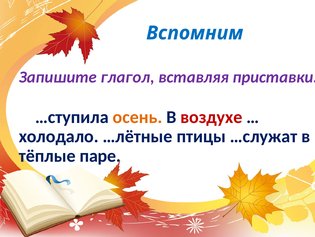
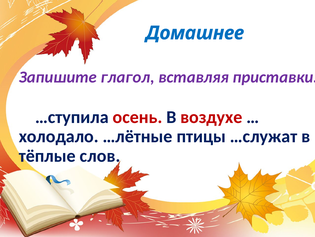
Вспомним: Вспомним -> Домашнее
осень colour: orange -> red
паре: паре -> слов
